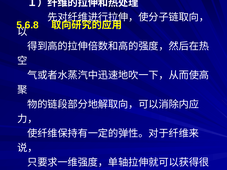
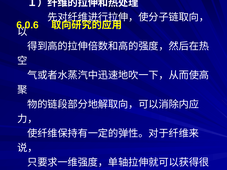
5.6.8: 5.6.8 -> 6.0.6
